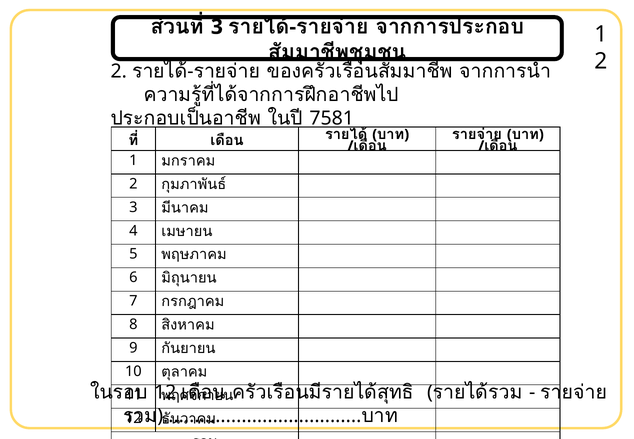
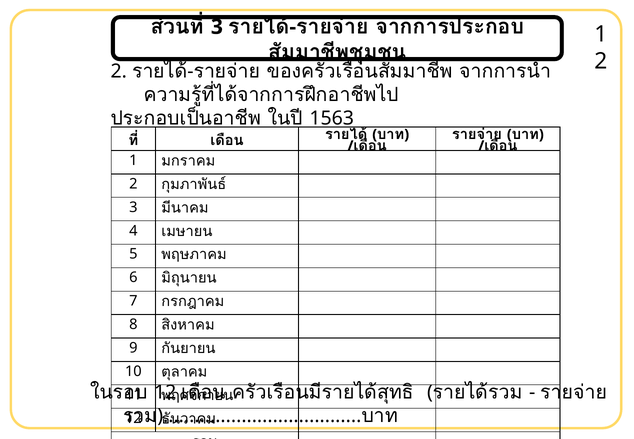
7581: 7581 -> 1563
